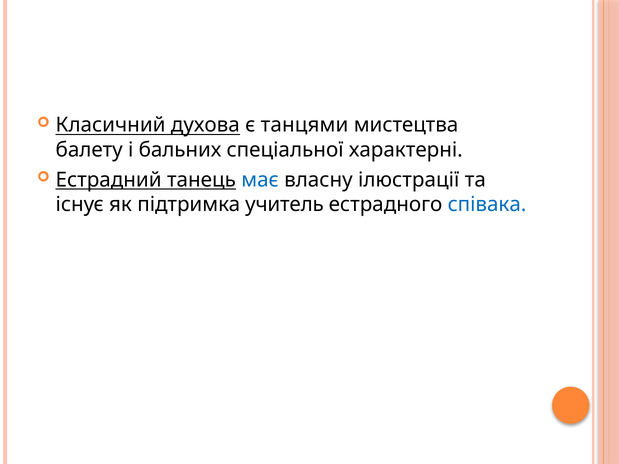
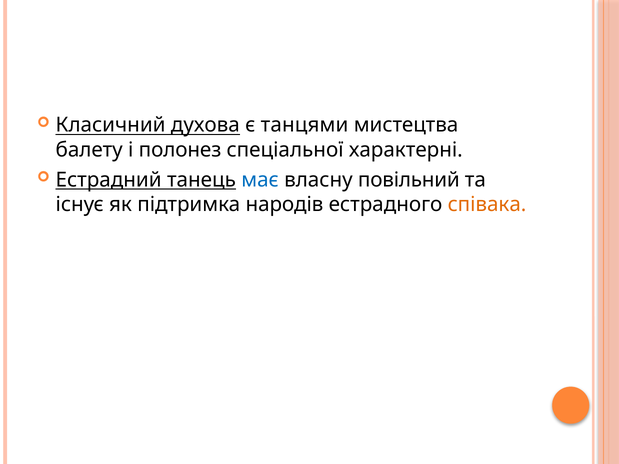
бальних: бальних -> полонез
ілюстрації: ілюстрації -> повільний
учитель: учитель -> народів
співака colour: blue -> orange
